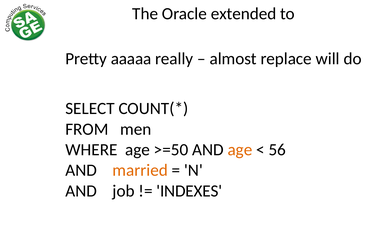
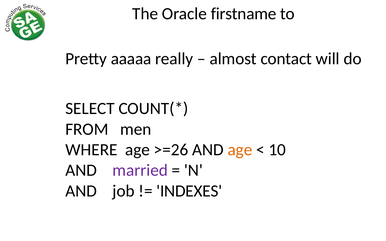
extended: extended -> firstname
replace: replace -> contact
>=50: >=50 -> >=26
56: 56 -> 10
married colour: orange -> purple
